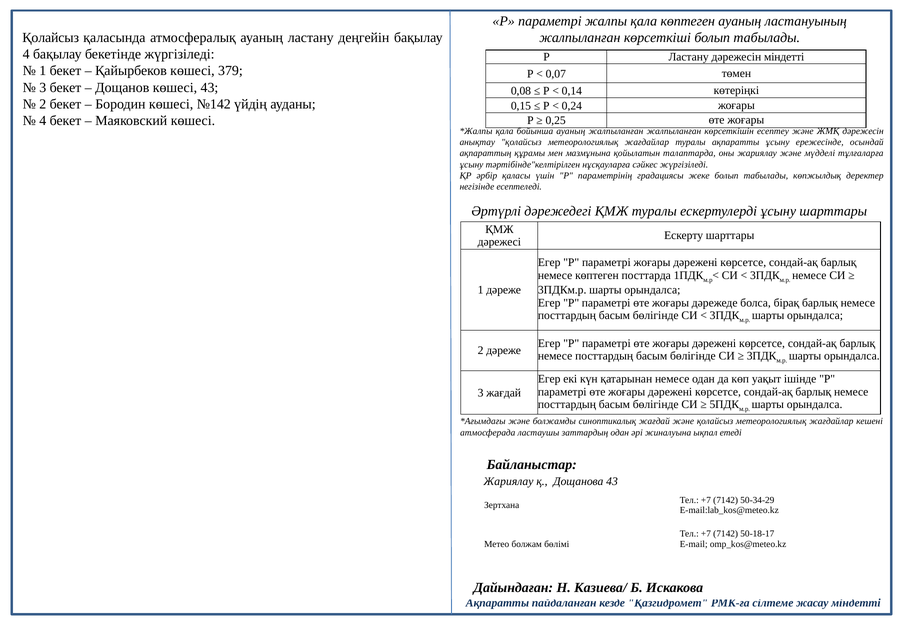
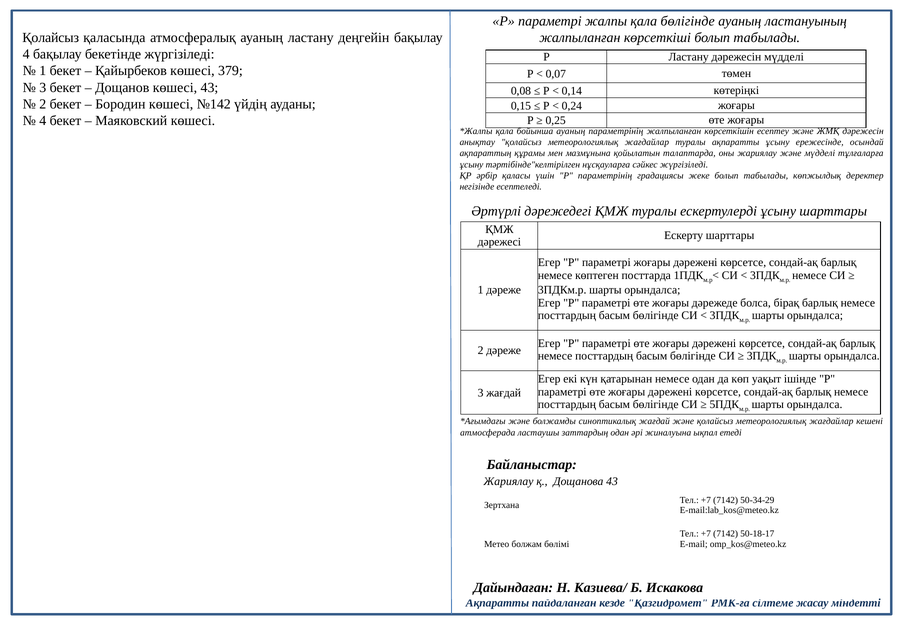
қала көптеген: көптеген -> бөлігінде
дәрежесін міндетті: міндетті -> мүдделі
ауаның жалпыланған: жалпыланған -> параметрінің
